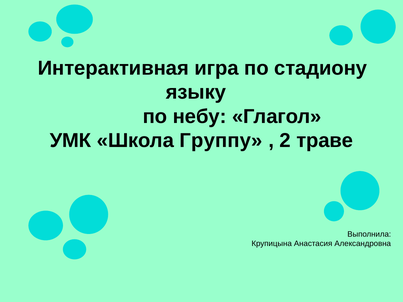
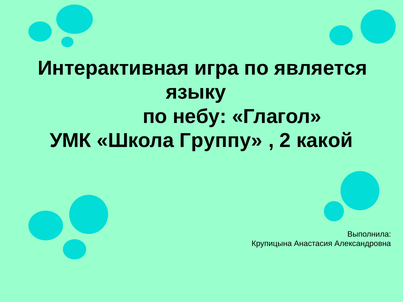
стадиону: стадиону -> является
траве: траве -> какой
